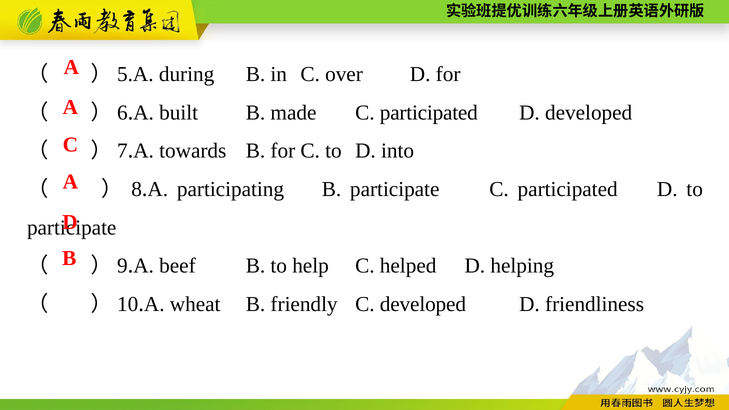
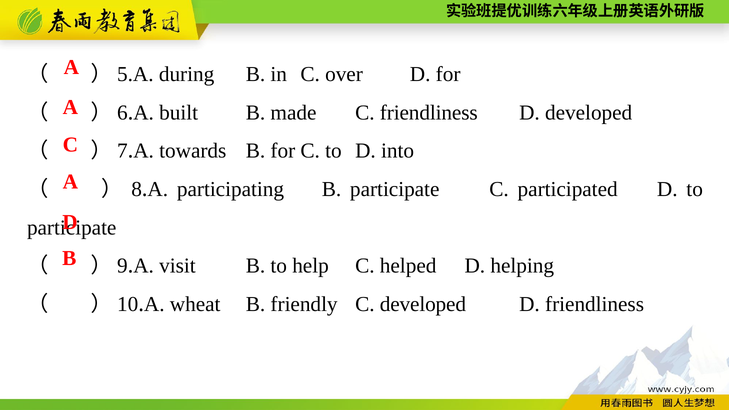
made C participated: participated -> friendliness
beef: beef -> visit
